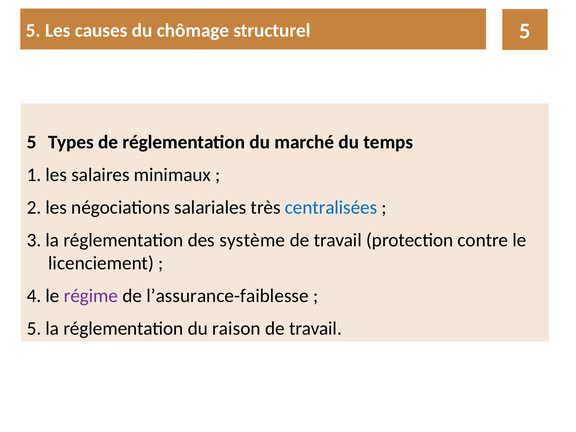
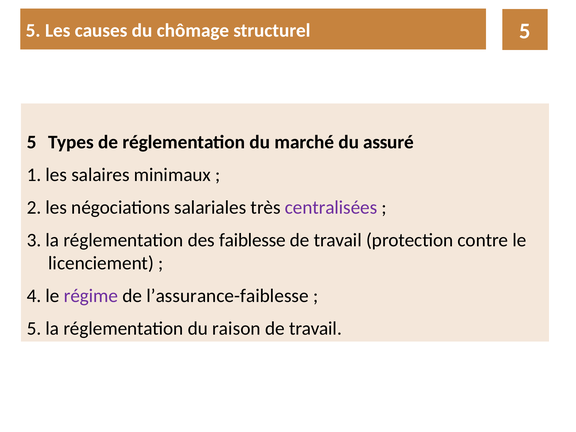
temps: temps -> assuré
centralisées colour: blue -> purple
système: système -> faiblesse
